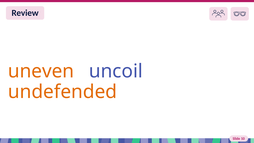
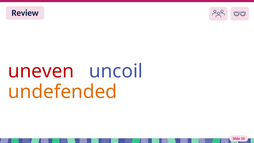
uneven colour: orange -> red
